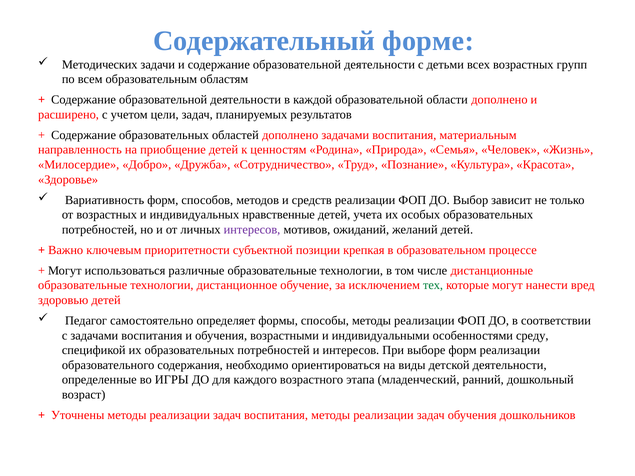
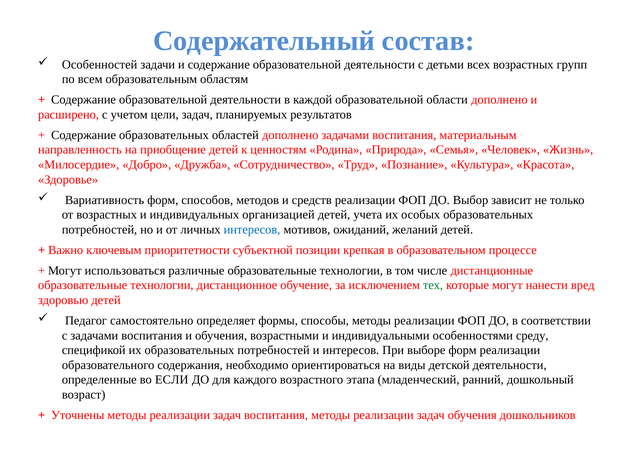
форме: форме -> состав
Методических: Методических -> Особенностей
нравственные: нравственные -> организацией
интересов at (252, 230) colour: purple -> blue
ИГРЫ: ИГРЫ -> ЕСЛИ
